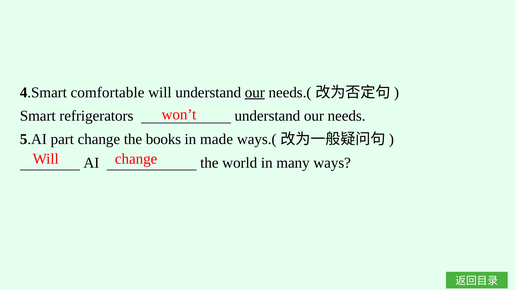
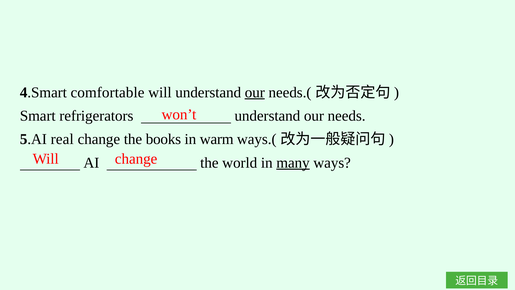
part: part -> real
made: made -> warm
many underline: none -> present
